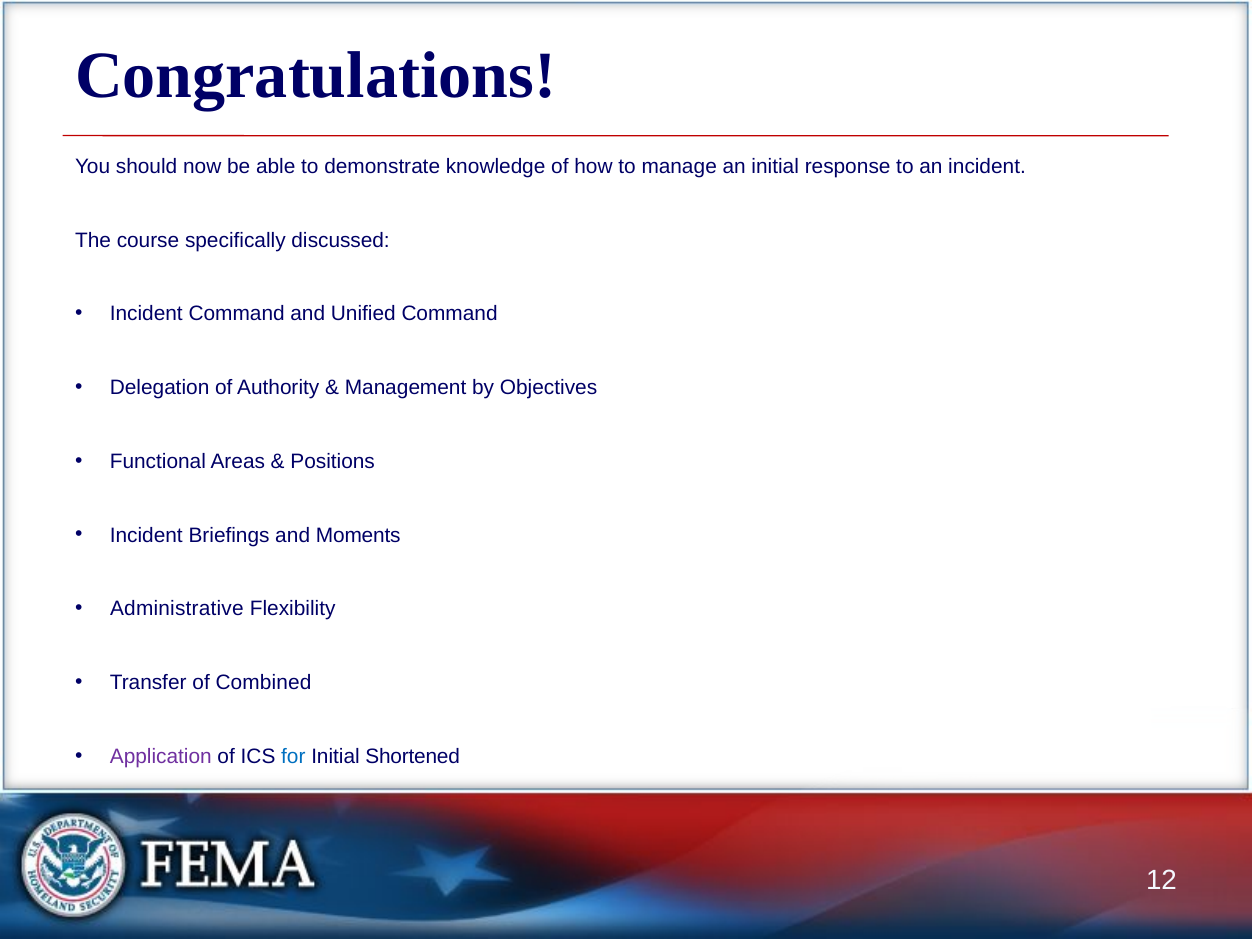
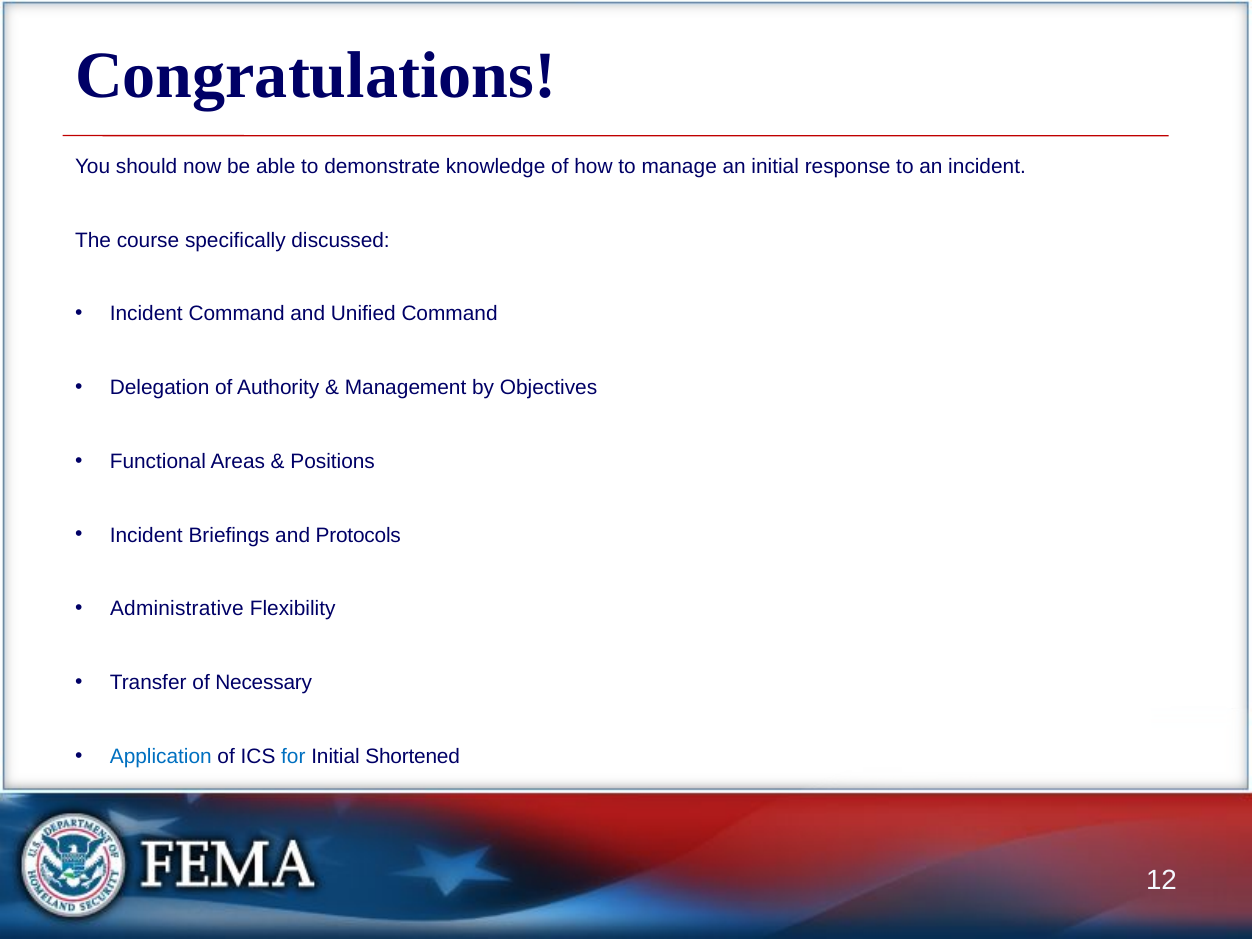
Moments: Moments -> Protocols
Combined: Combined -> Necessary
Application colour: purple -> blue
